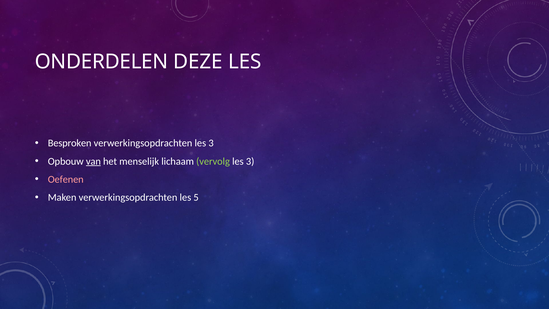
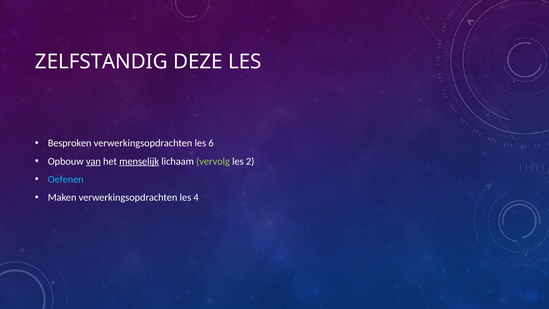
ONDERDELEN: ONDERDELEN -> ZELFSTANDIG
verwerkingsopdrachten les 3: 3 -> 6
menselijk underline: none -> present
3 at (250, 161): 3 -> 2
Oefenen colour: pink -> light blue
5: 5 -> 4
